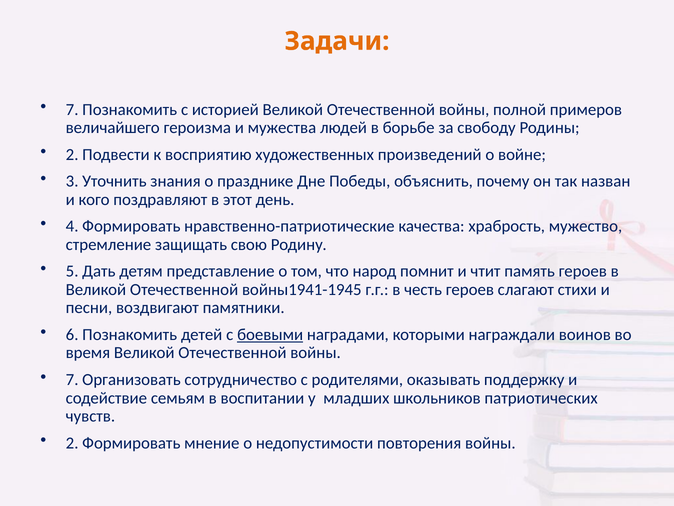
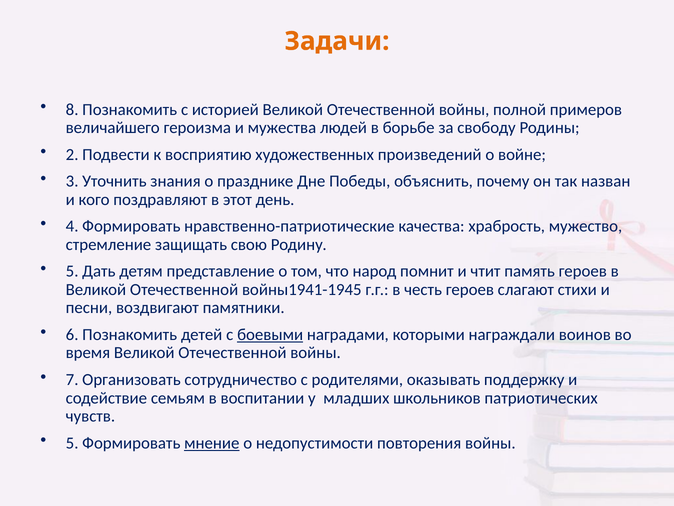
7 at (72, 109): 7 -> 8
2 at (72, 443): 2 -> 5
мнение underline: none -> present
